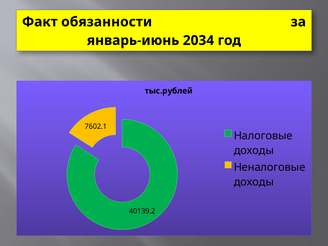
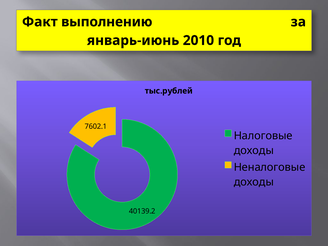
обязанности: обязанности -> выполнению
2034: 2034 -> 2010
